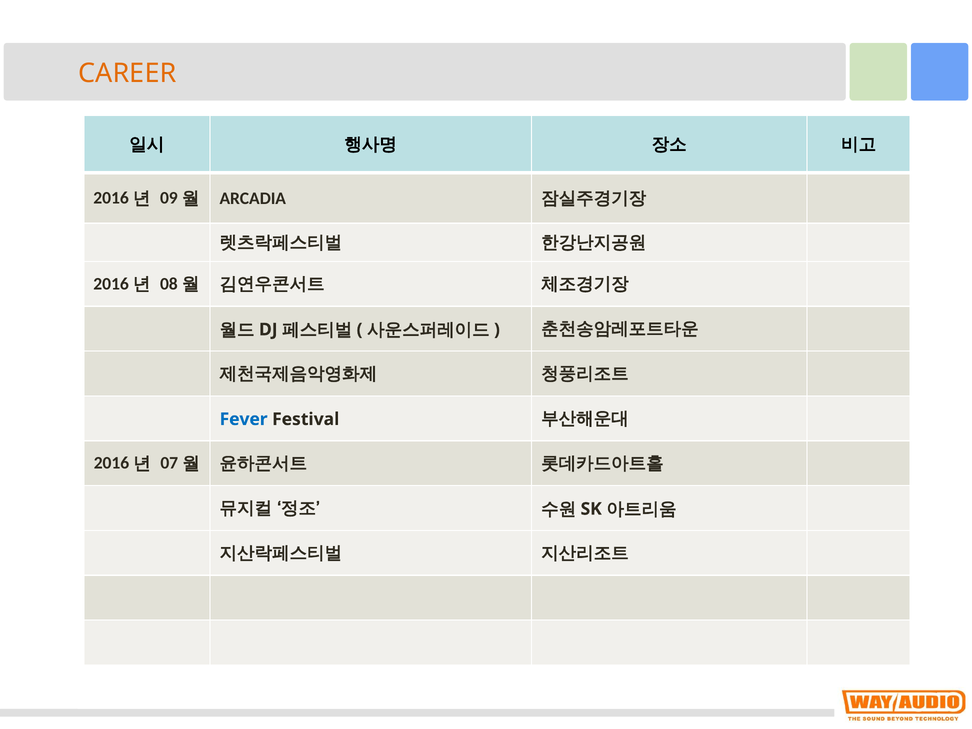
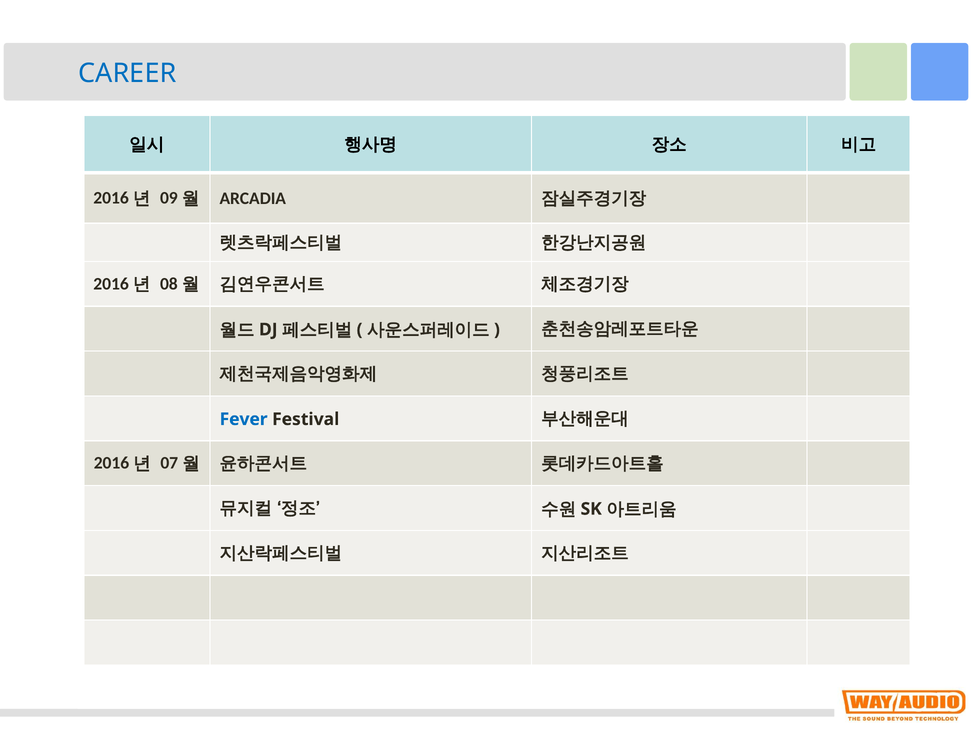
CAREER colour: orange -> blue
